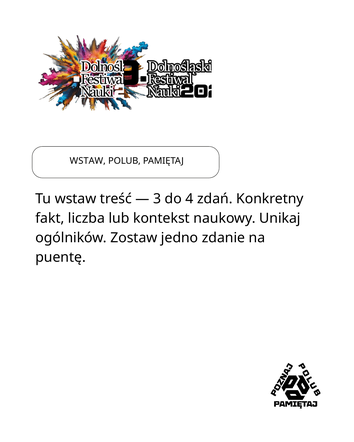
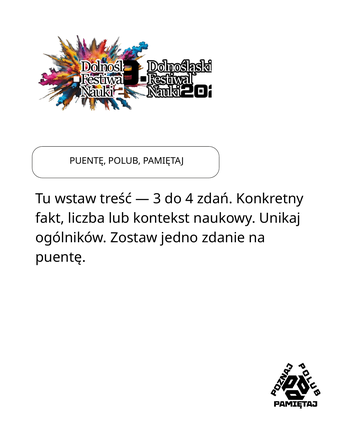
WSTAW at (88, 161): WSTAW -> PUENTĘ
